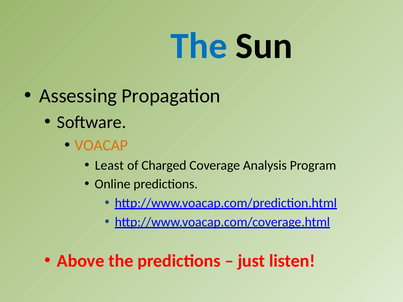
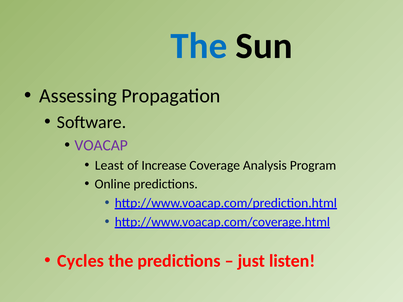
VOACAP colour: orange -> purple
Charged: Charged -> Increase
Above: Above -> Cycles
